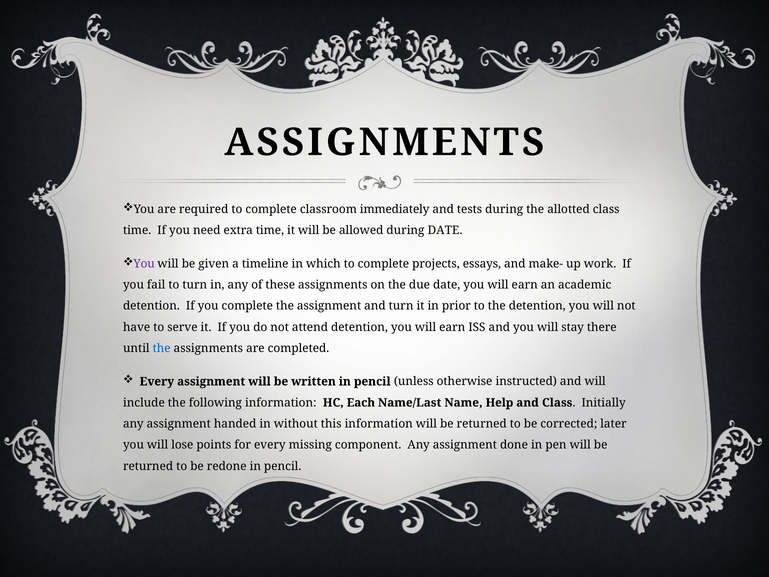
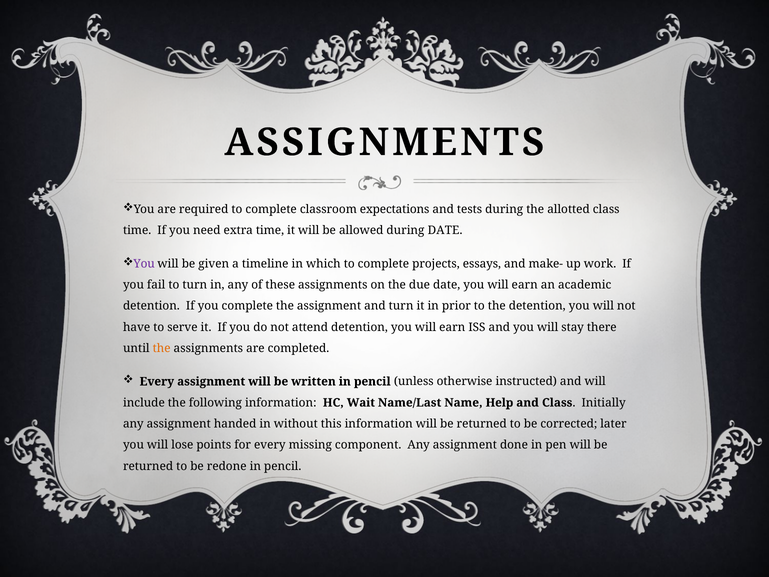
immediately: immediately -> expectations
the at (162, 348) colour: blue -> orange
Each: Each -> Wait
